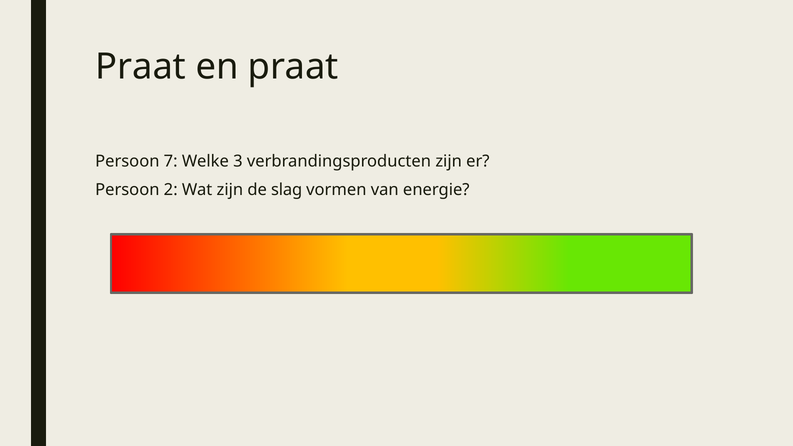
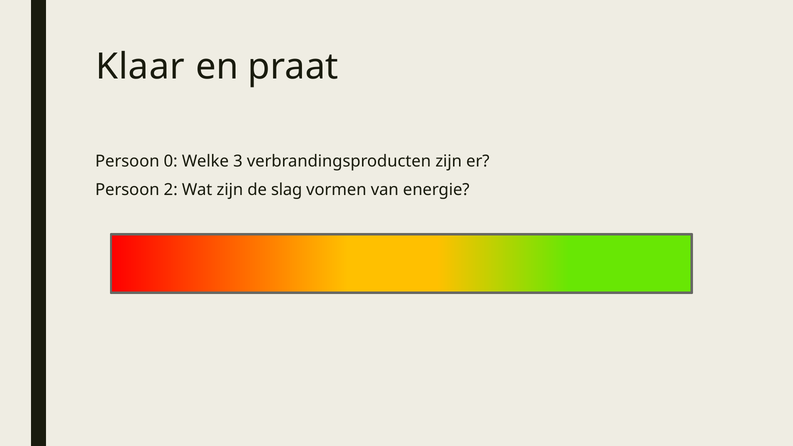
Praat at (141, 67): Praat -> Klaar
7: 7 -> 0
